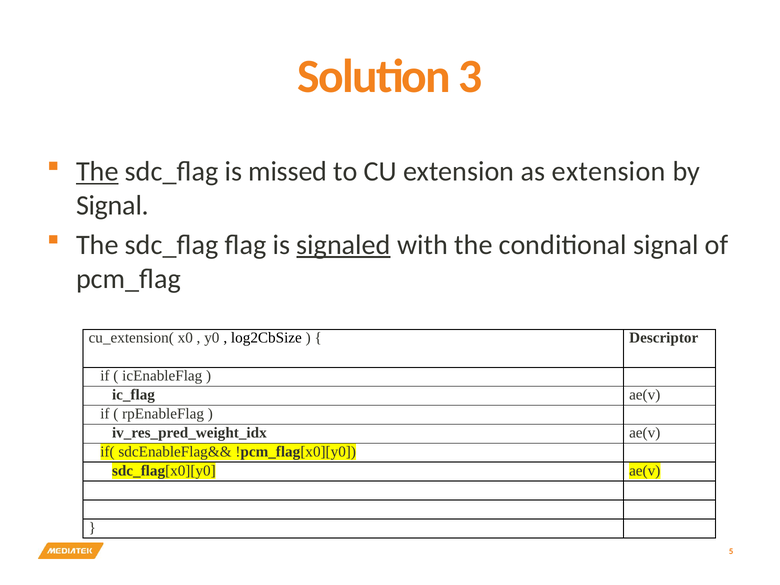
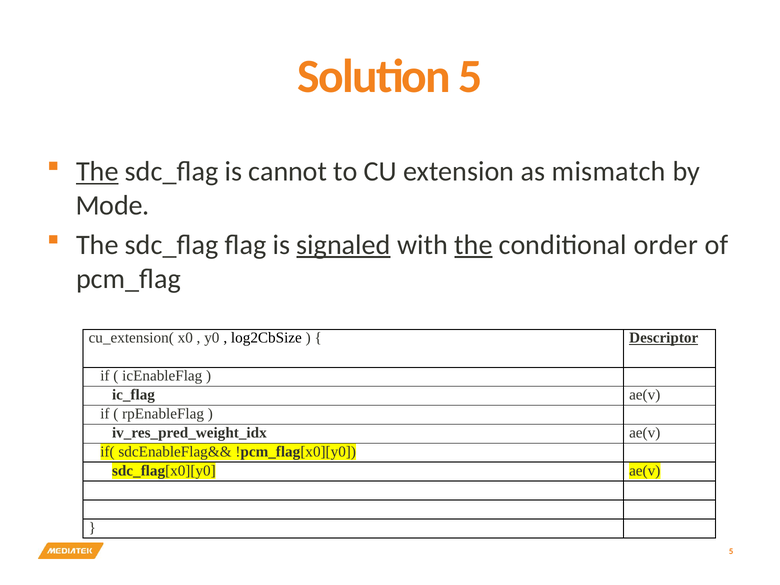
Solution 3: 3 -> 5
missed: missed -> cannot
as extension: extension -> mismatch
Signal at (113, 205): Signal -> Mode
the at (473, 245) underline: none -> present
conditional signal: signal -> order
Descriptor underline: none -> present
